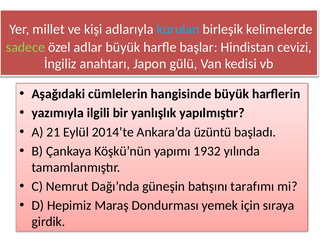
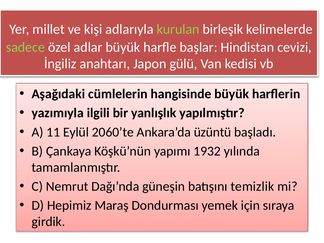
kurulan colour: light blue -> light green
21: 21 -> 11
2014’te: 2014’te -> 2060’te
tarafımı: tarafımı -> temizlik
